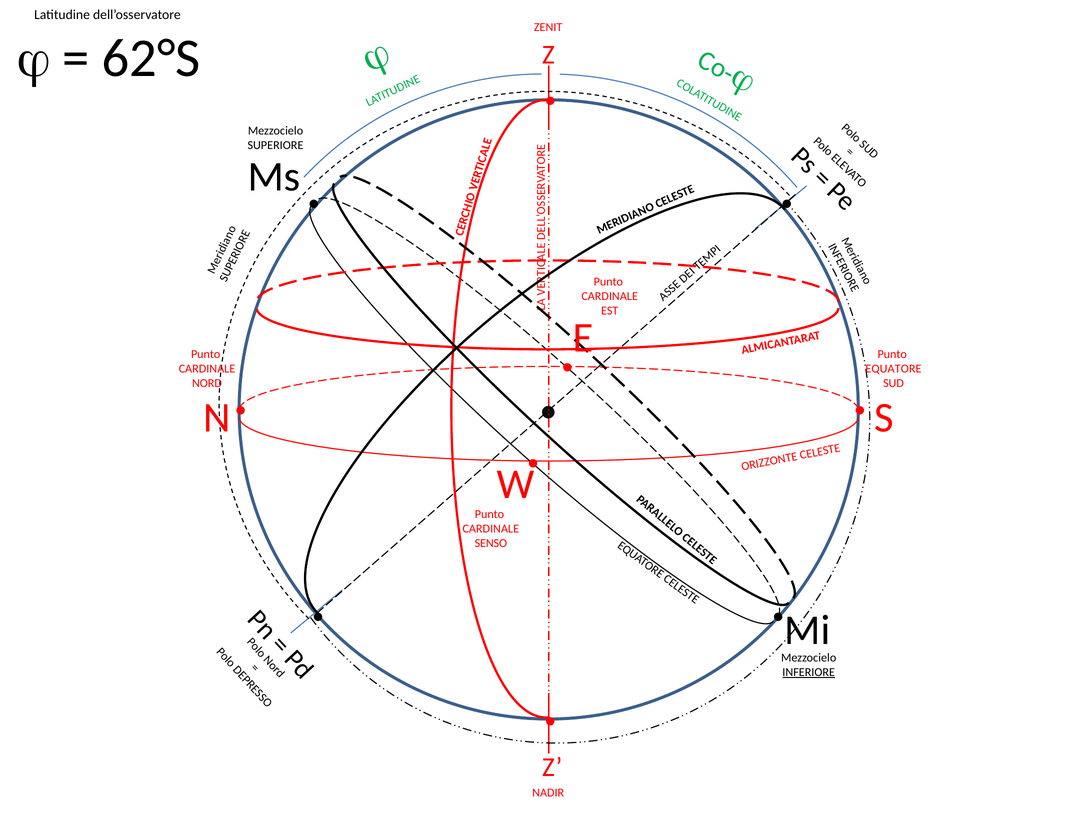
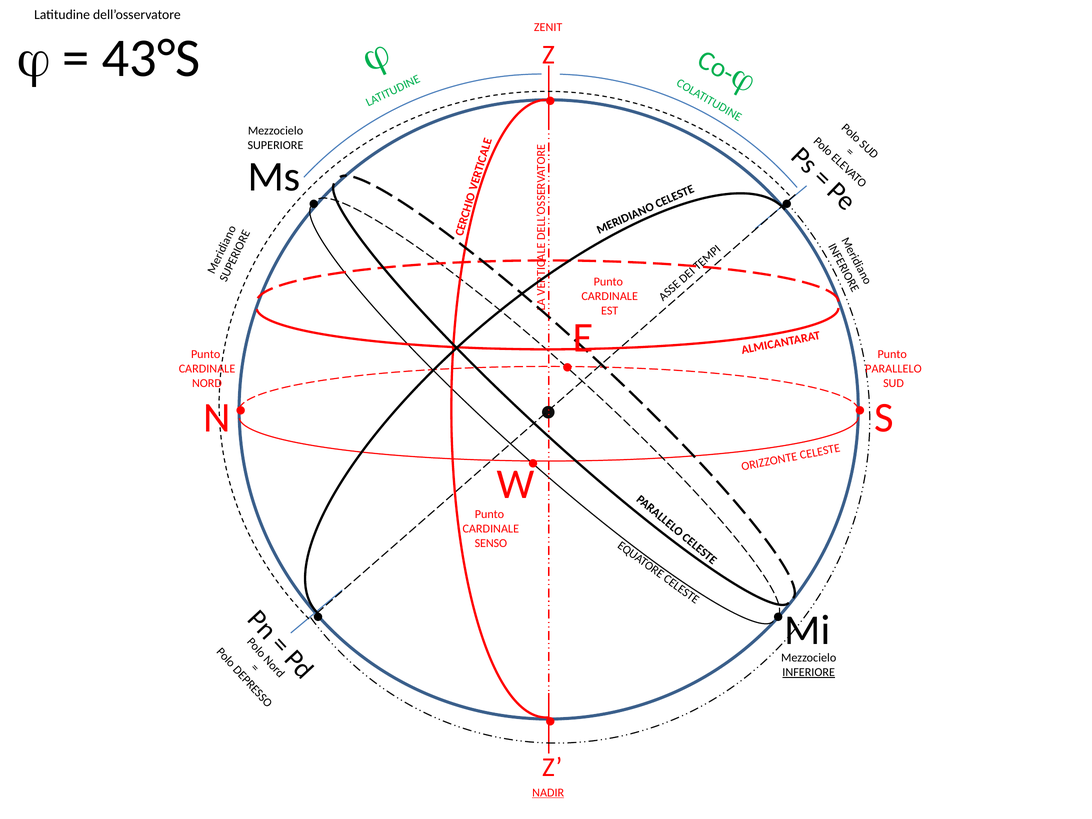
62°S: 62°S -> 43°S
EQUATORE: EQUATORE -> PARALLELO
NADIR underline: none -> present
